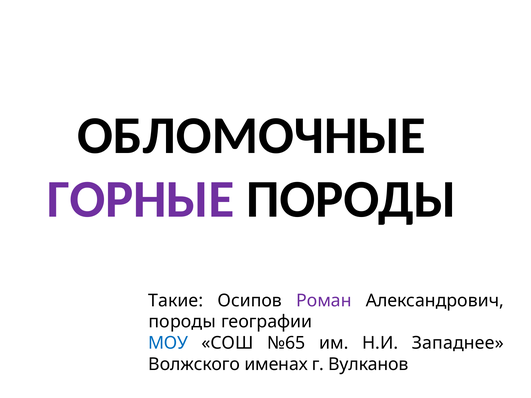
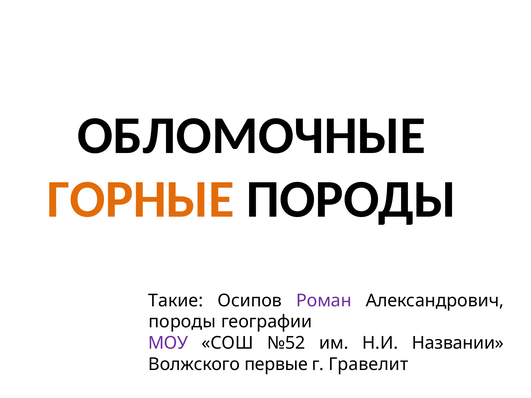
ГОРНЫЕ colour: purple -> orange
МОУ colour: blue -> purple
№65: №65 -> №52
Западнее: Западнее -> Названии
именах: именах -> первые
Вулканов: Вулканов -> Гравелит
